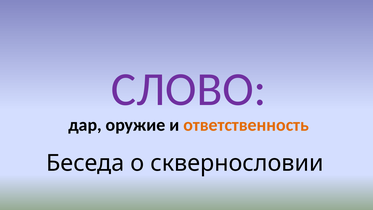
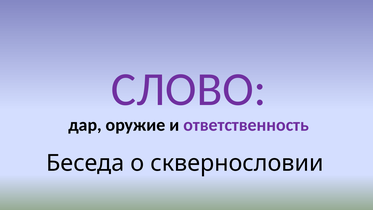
ответственность colour: orange -> purple
